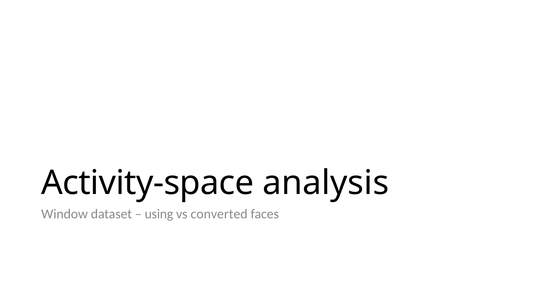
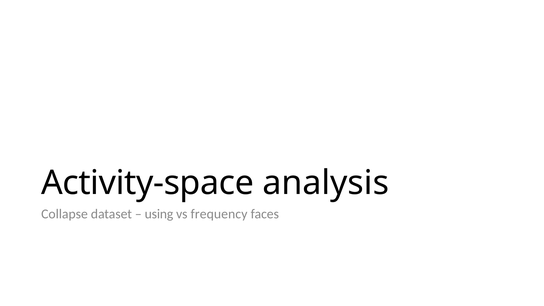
Window: Window -> Collapse
converted: converted -> frequency
